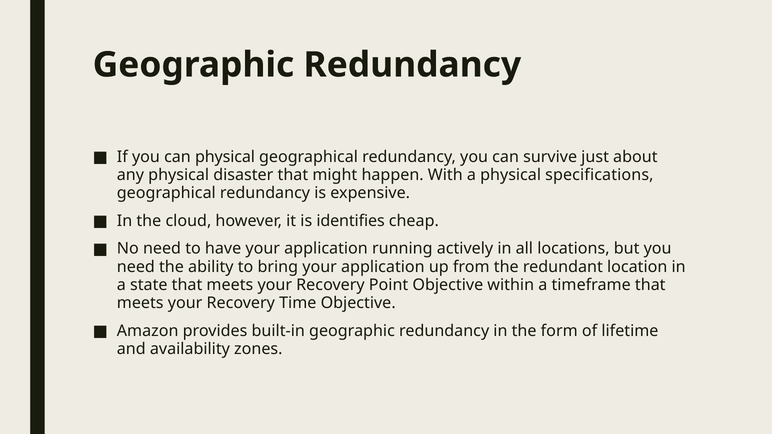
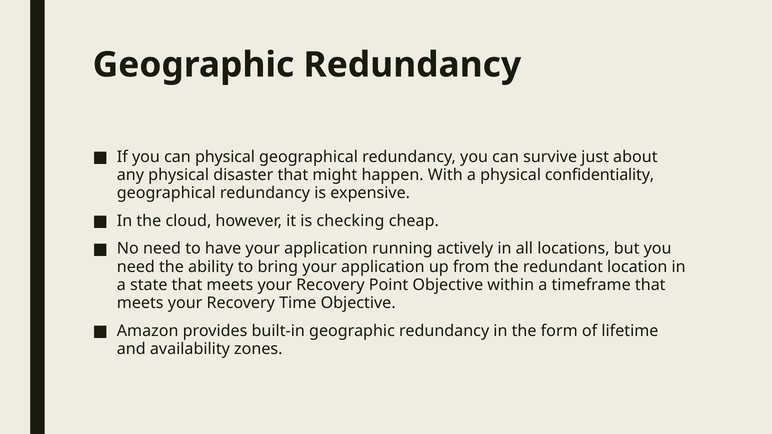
specifications: specifications -> confidentiality
identifies: identifies -> checking
